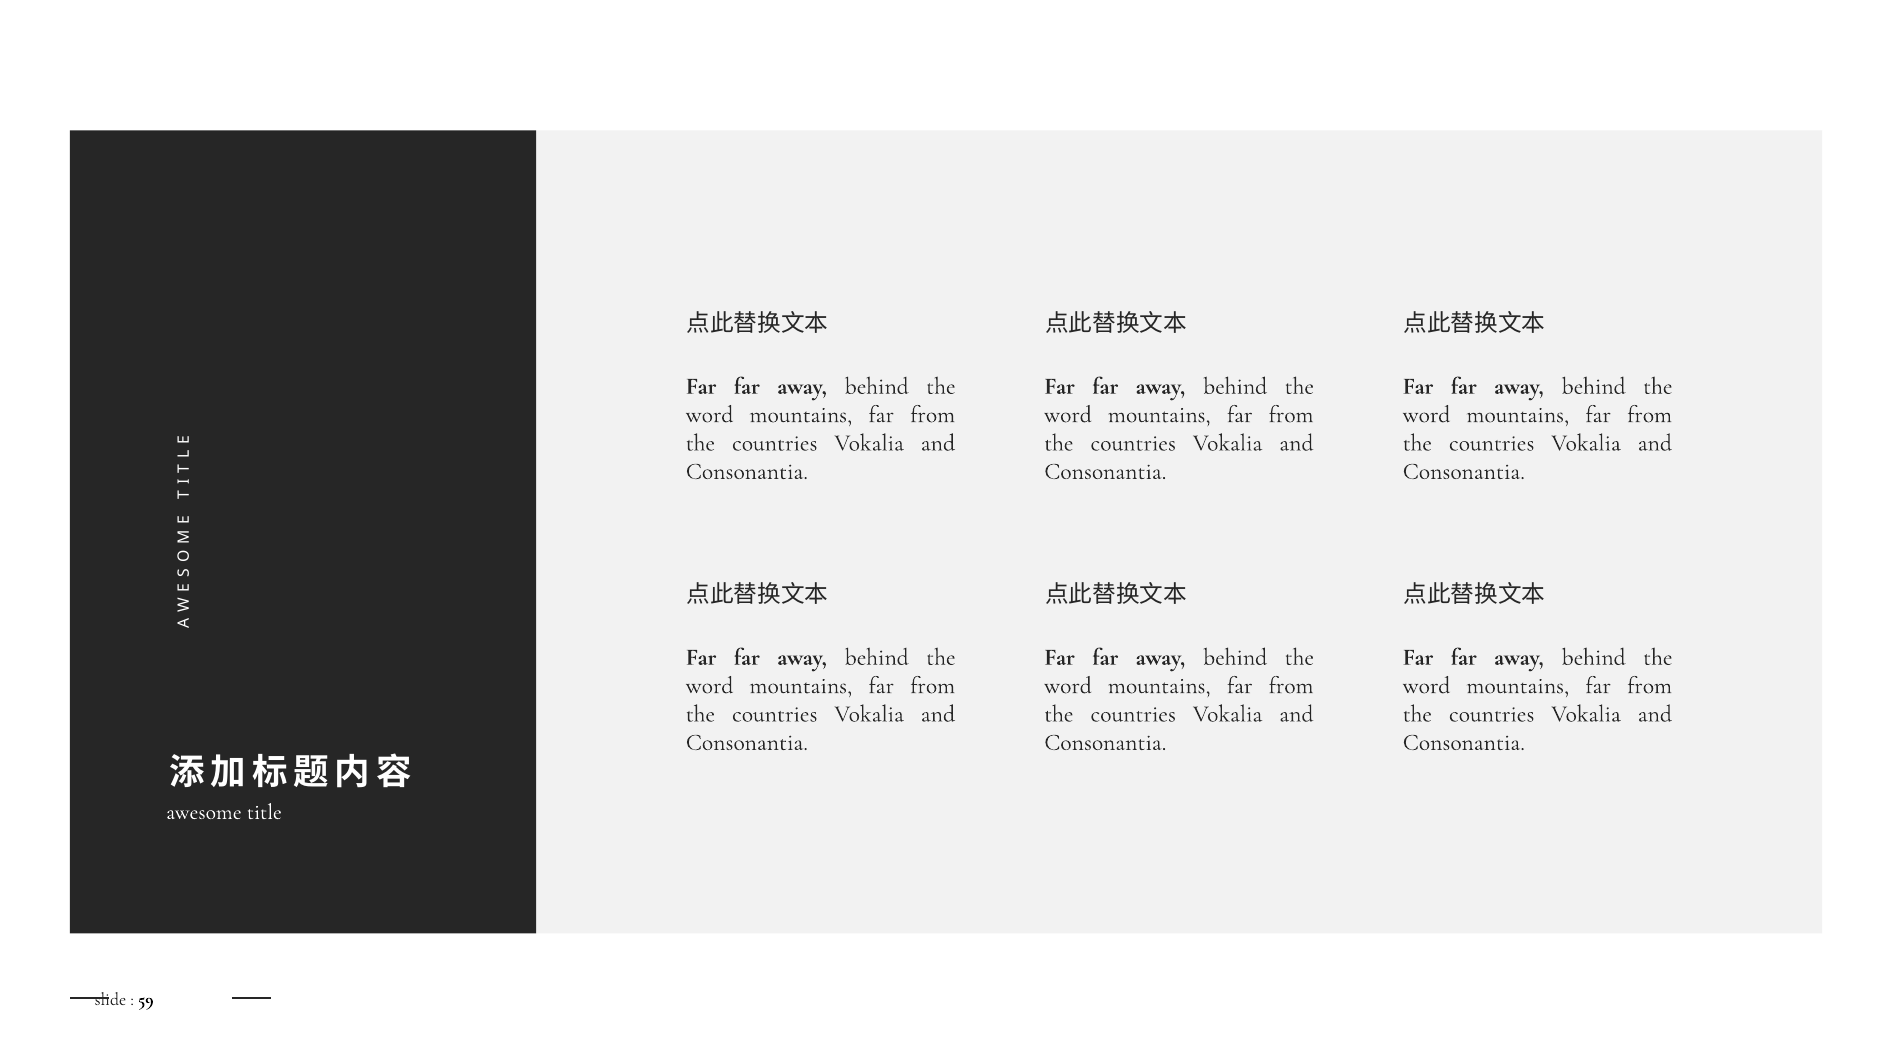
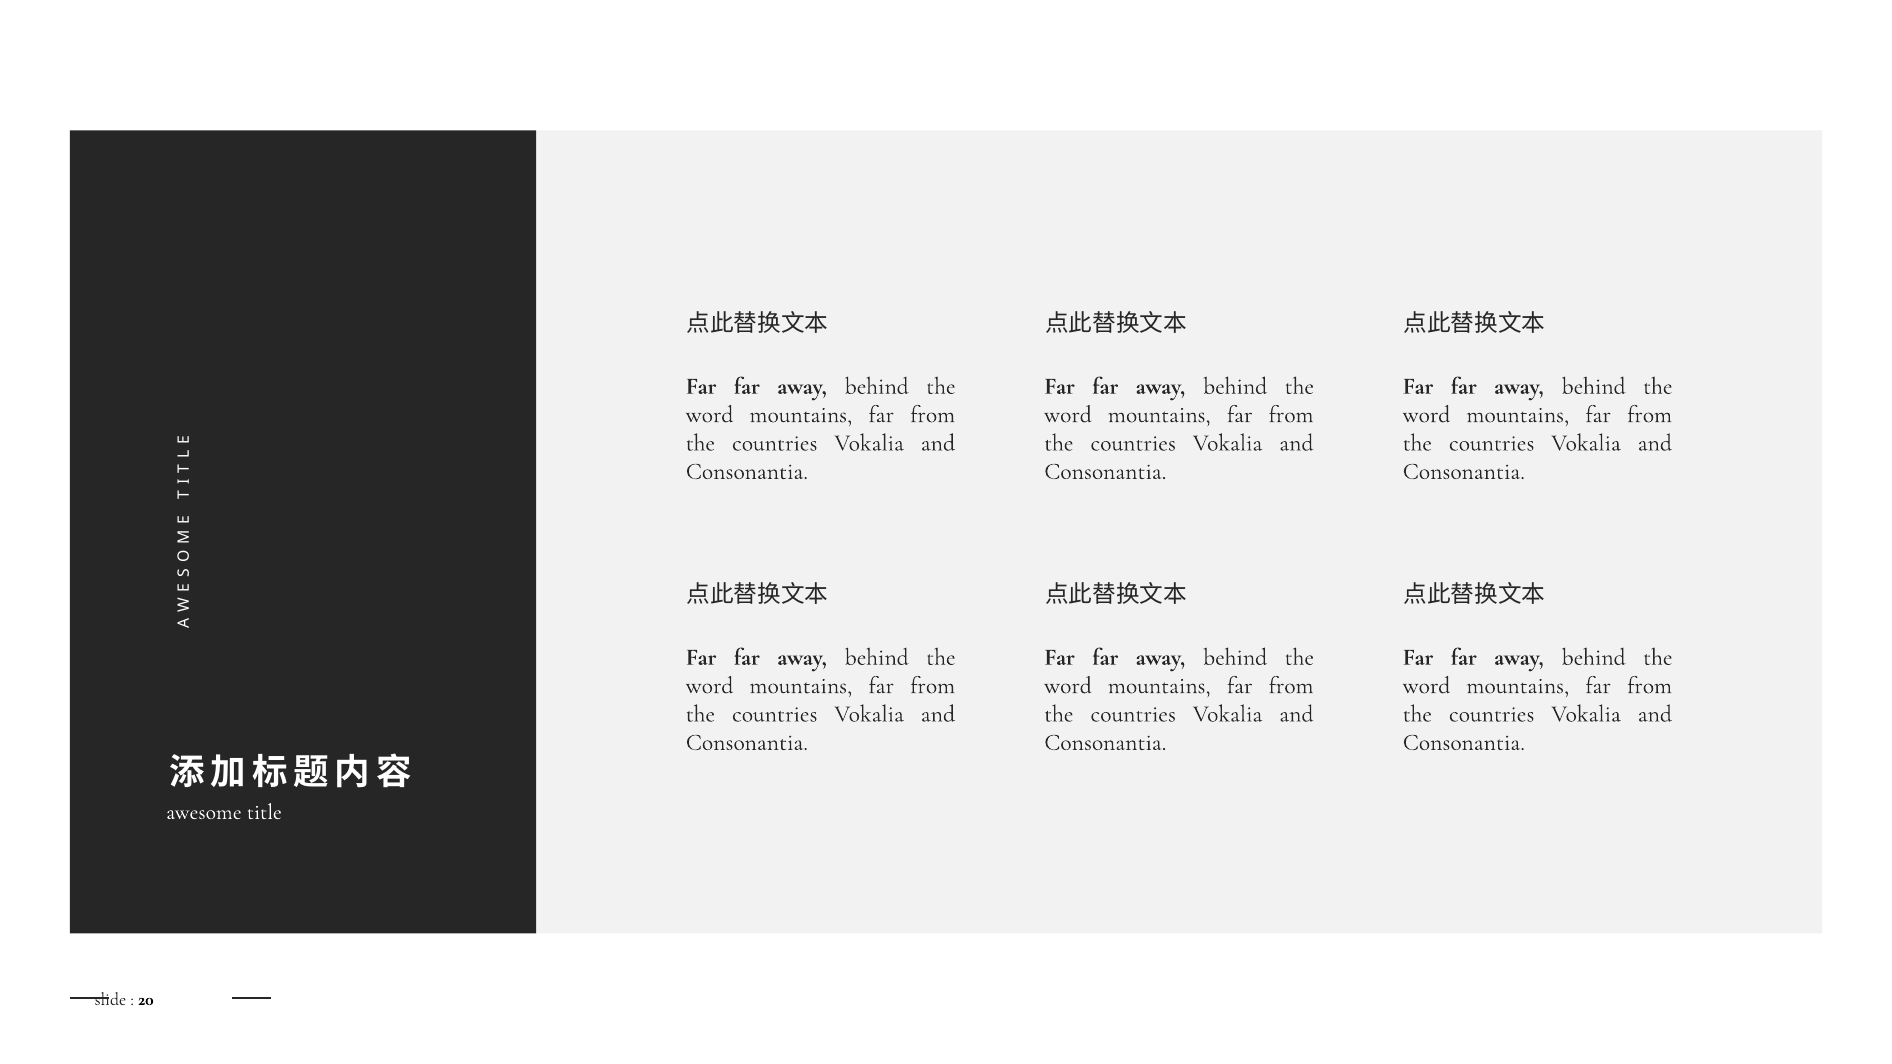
59: 59 -> 20
